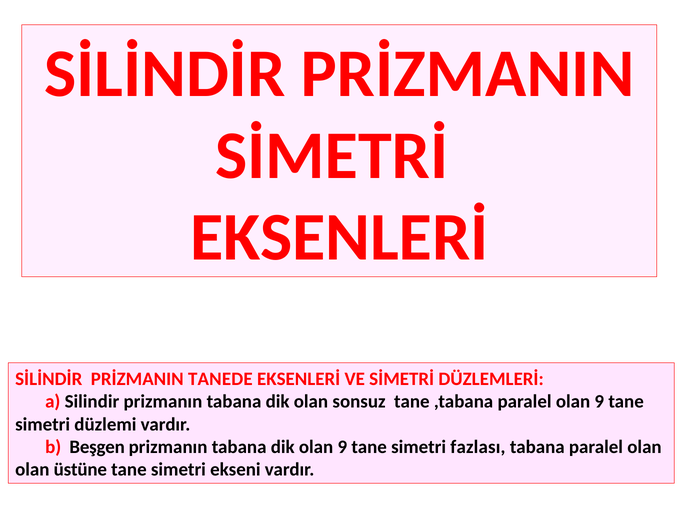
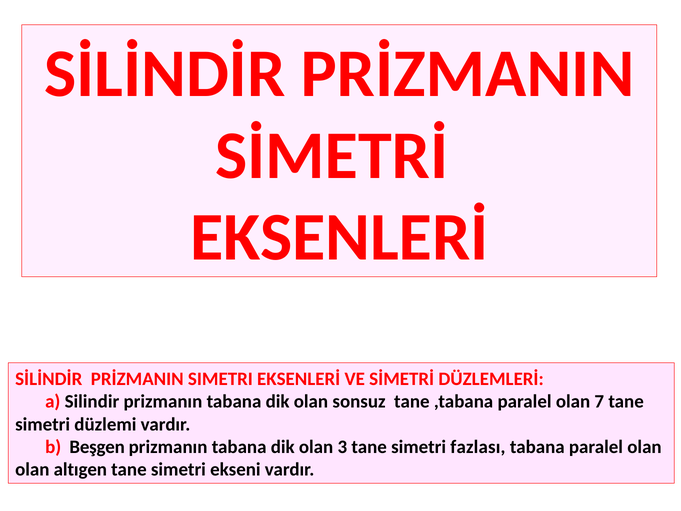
PRİZMANIN TANEDE: TANEDE -> SIMETRI
paralel olan 9: 9 -> 7
dik olan 9: 9 -> 3
üstüne: üstüne -> altıgen
